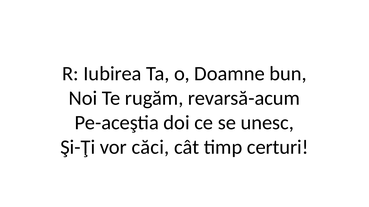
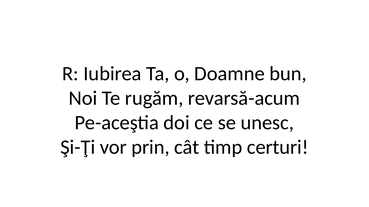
căci: căci -> prin
